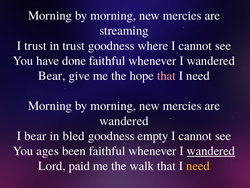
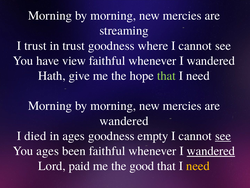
done: done -> view
Bear at (52, 76): Bear -> Hath
that at (166, 76) colour: pink -> light green
I bear: bear -> died
in bled: bled -> ages
see at (223, 136) underline: none -> present
walk: walk -> good
